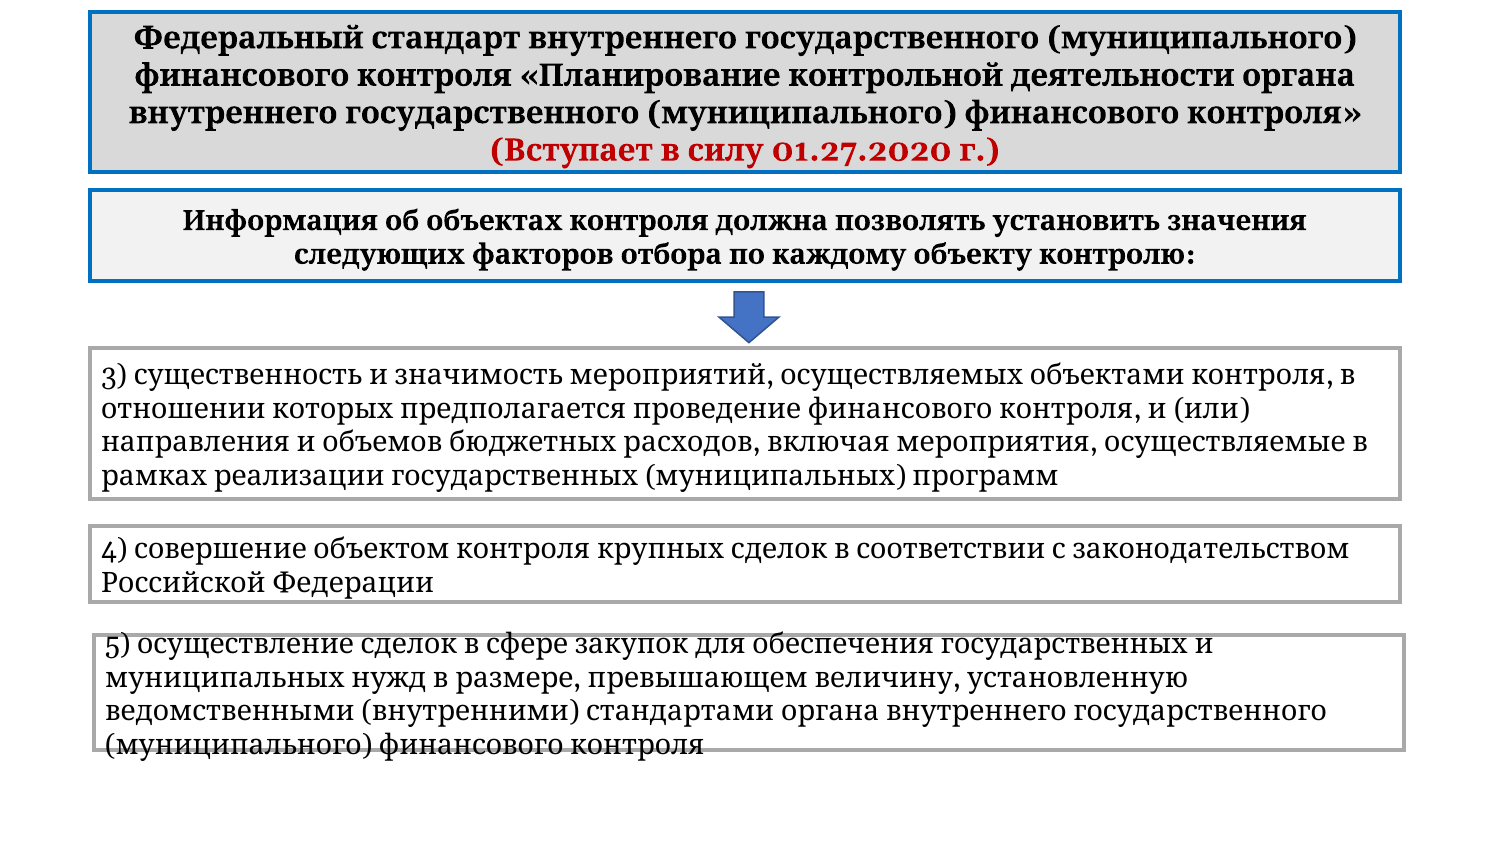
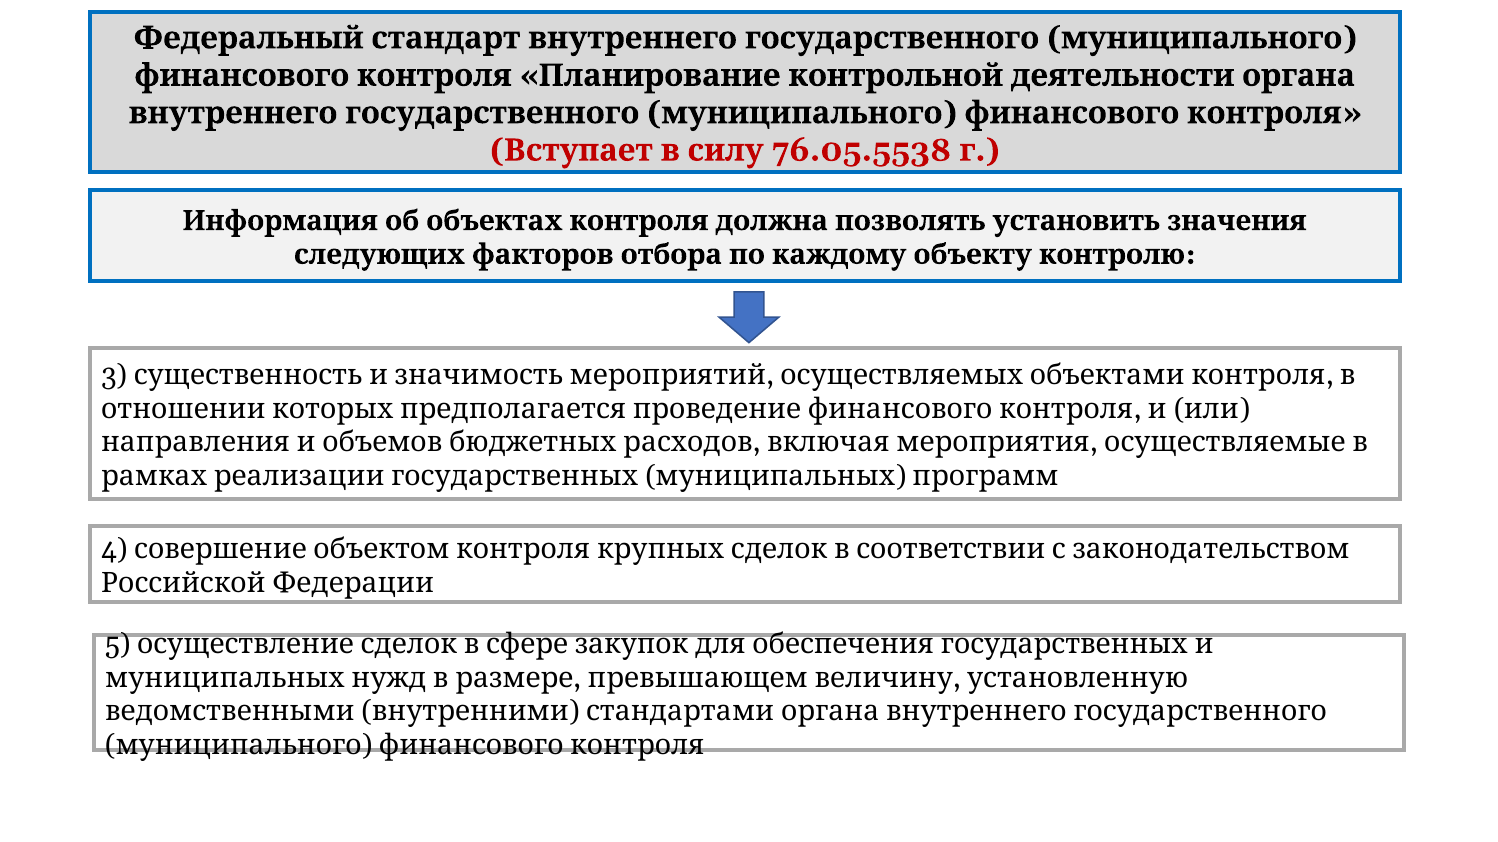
01.27.2020: 01.27.2020 -> 76.05.5538
